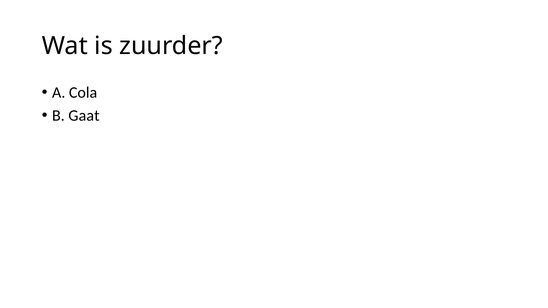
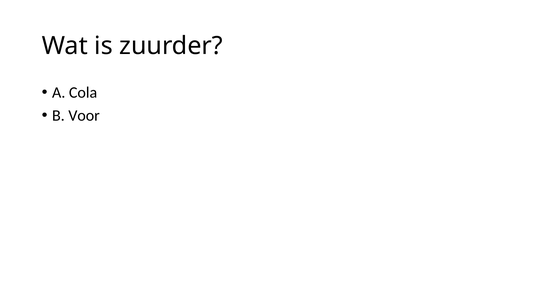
Gaat: Gaat -> Voor
